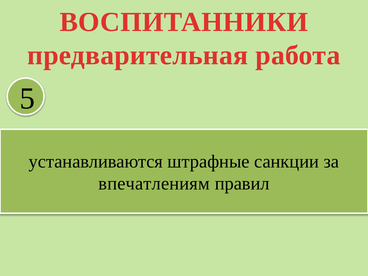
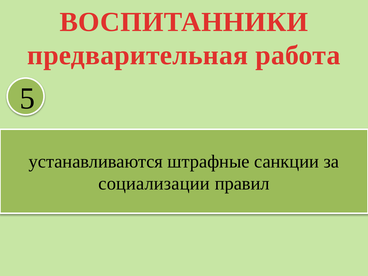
впечатлениям: впечатлениям -> социализации
